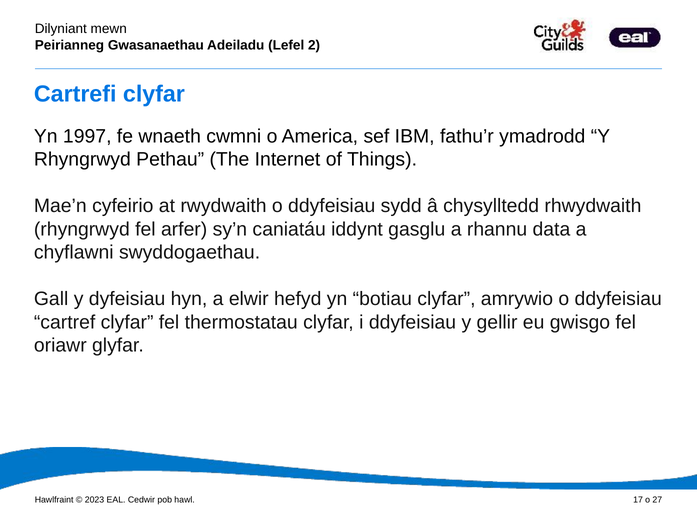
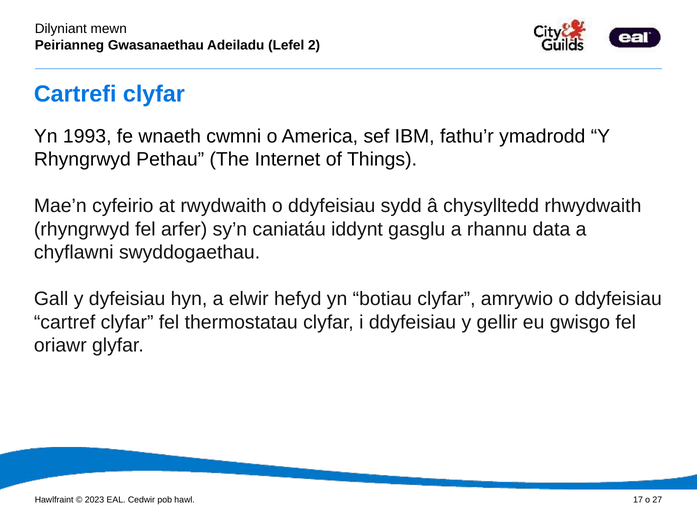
1997: 1997 -> 1993
